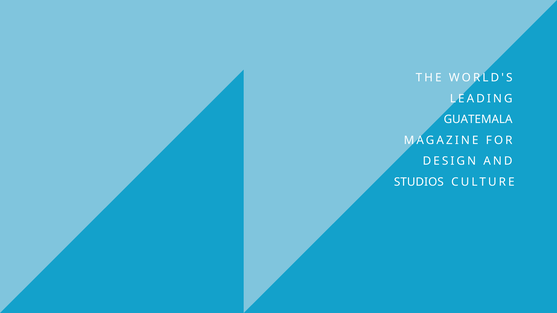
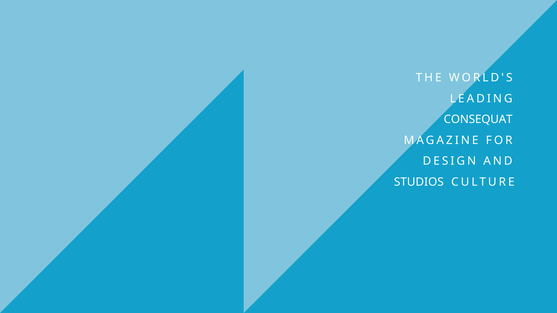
GUATEMALA: GUATEMALA -> CONSEQUAT
